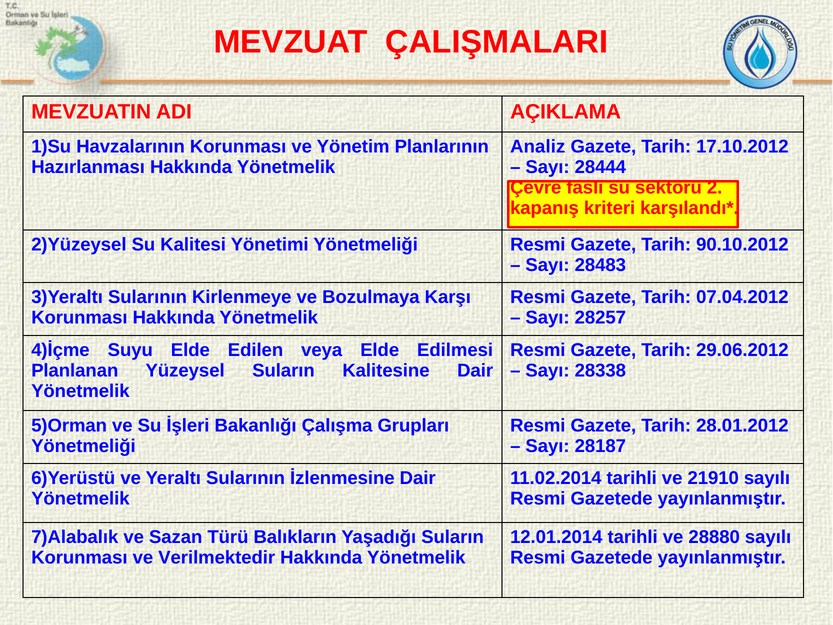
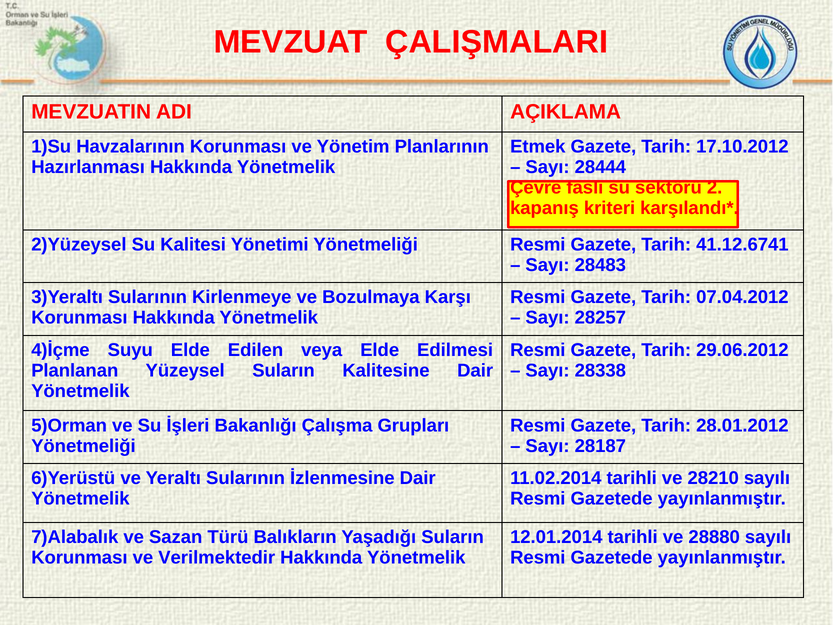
Analiz: Analiz -> Etmek
90.10.2012: 90.10.2012 -> 41.12.6741
21910: 21910 -> 28210
